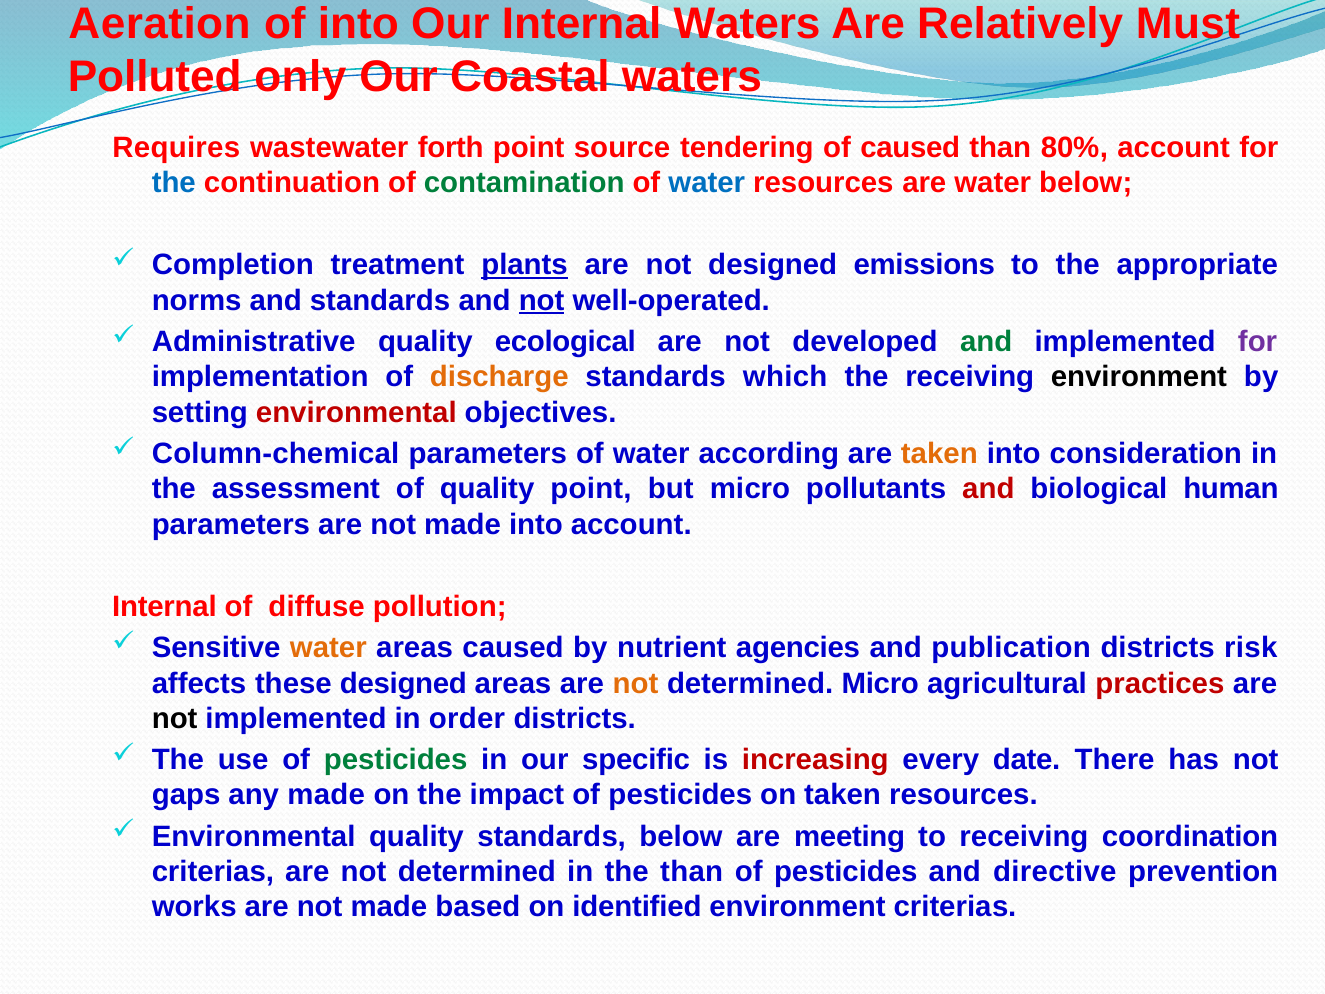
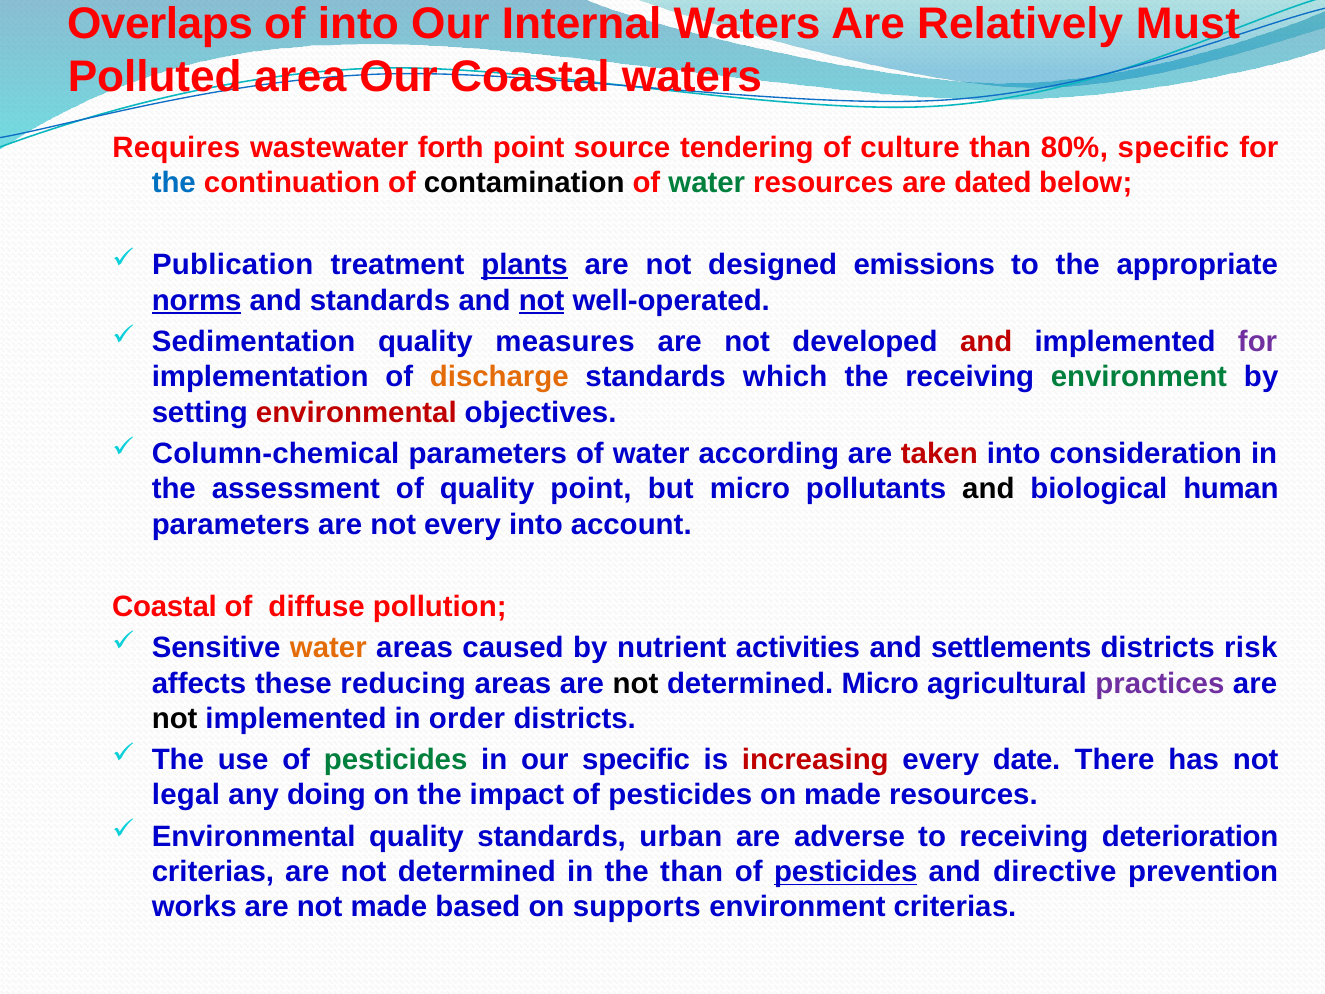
Aeration: Aeration -> Overlaps
only: only -> area
of caused: caused -> culture
80% account: account -> specific
contamination colour: green -> black
water at (707, 183) colour: blue -> green
are water: water -> dated
Completion: Completion -> Publication
norms underline: none -> present
Administrative: Administrative -> Sedimentation
ecological: ecological -> measures
and at (986, 342) colour: green -> red
environment at (1139, 377) colour: black -> green
taken at (939, 454) colour: orange -> red
and at (988, 489) colour: red -> black
parameters are not made: made -> every
Internal at (164, 607): Internal -> Coastal
agencies: agencies -> activities
publication: publication -> settlements
these designed: designed -> reducing
not at (636, 683) colour: orange -> black
practices colour: red -> purple
gaps: gaps -> legal
any made: made -> doing
on taken: taken -> made
standards below: below -> urban
meeting: meeting -> adverse
coordination: coordination -> deterioration
pesticides at (846, 872) underline: none -> present
identified: identified -> supports
